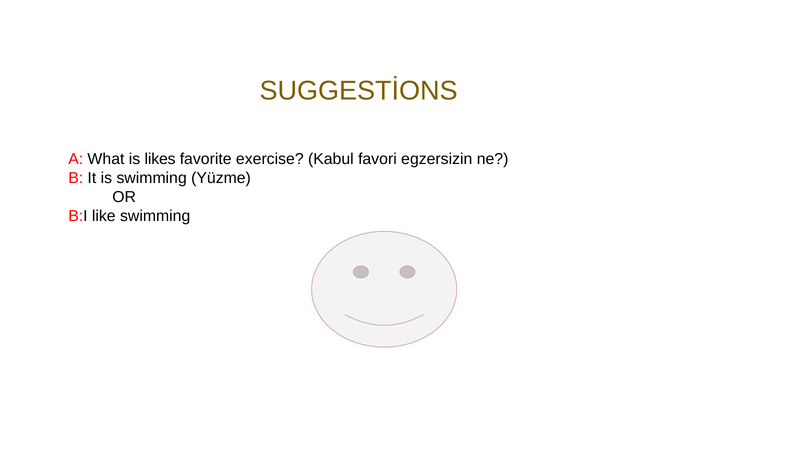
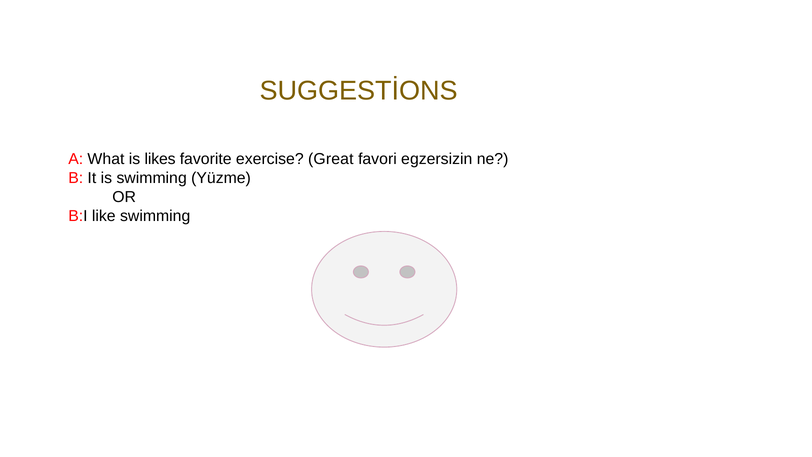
Kabul: Kabul -> Great
